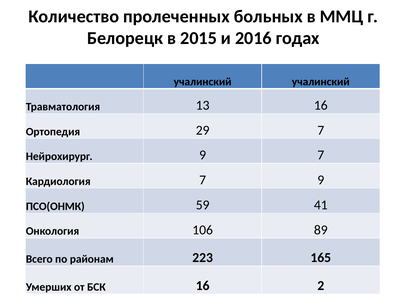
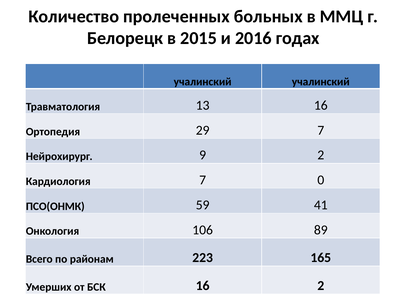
9 7: 7 -> 2
7 9: 9 -> 0
